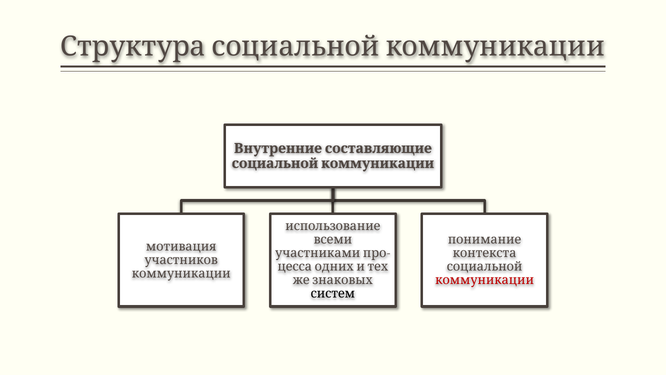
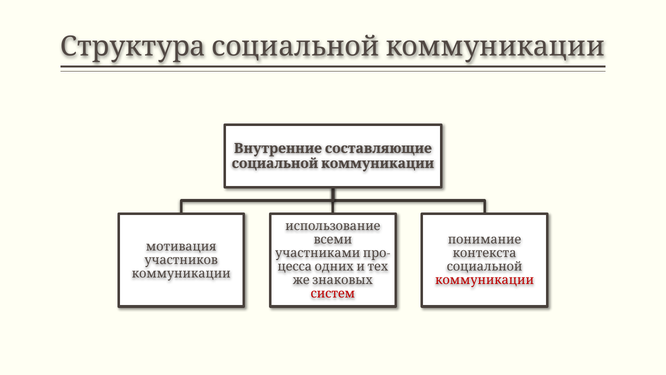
систем colour: black -> red
